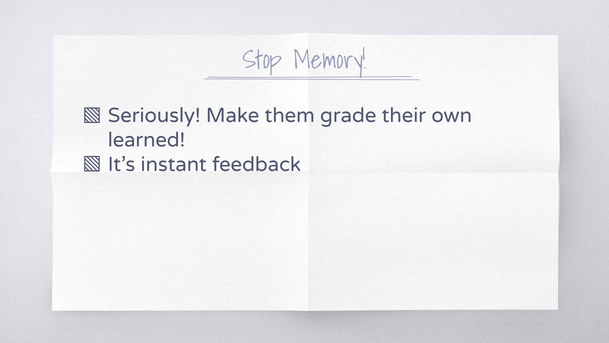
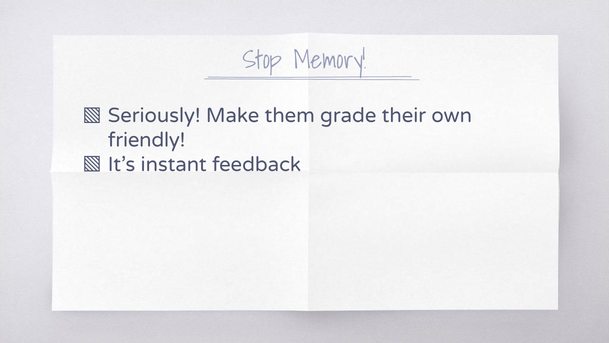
learned: learned -> friendly
